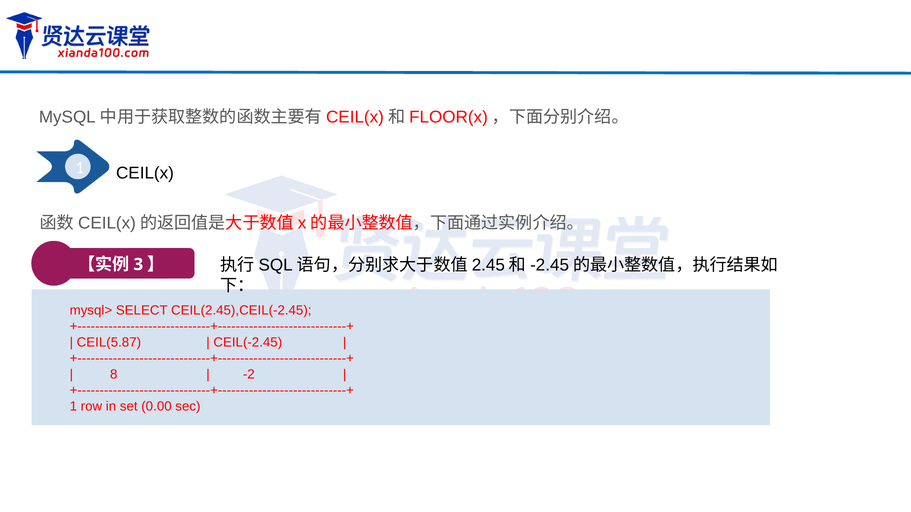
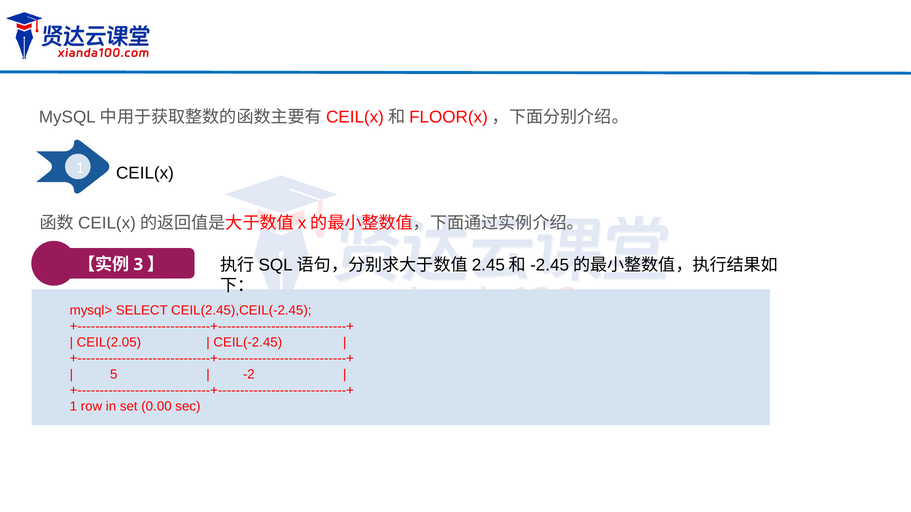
CEIL(5.87: CEIL(5.87 -> CEIL(2.05
8: 8 -> 5
